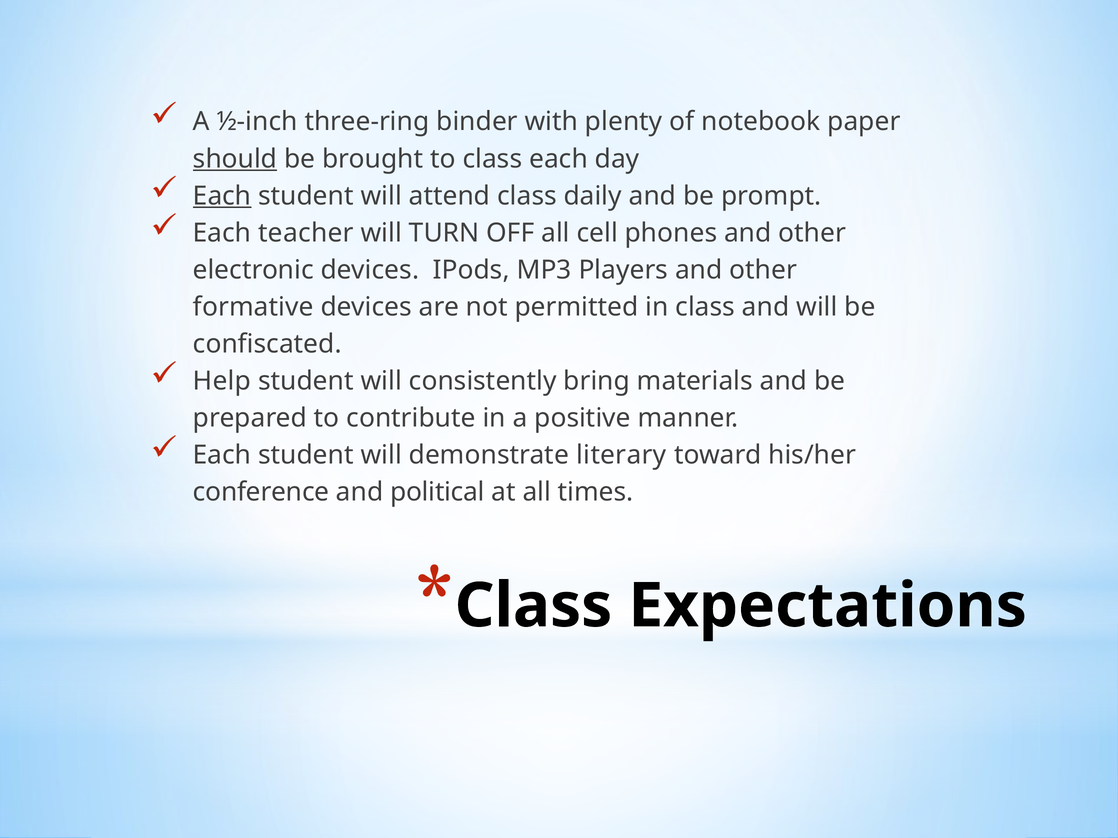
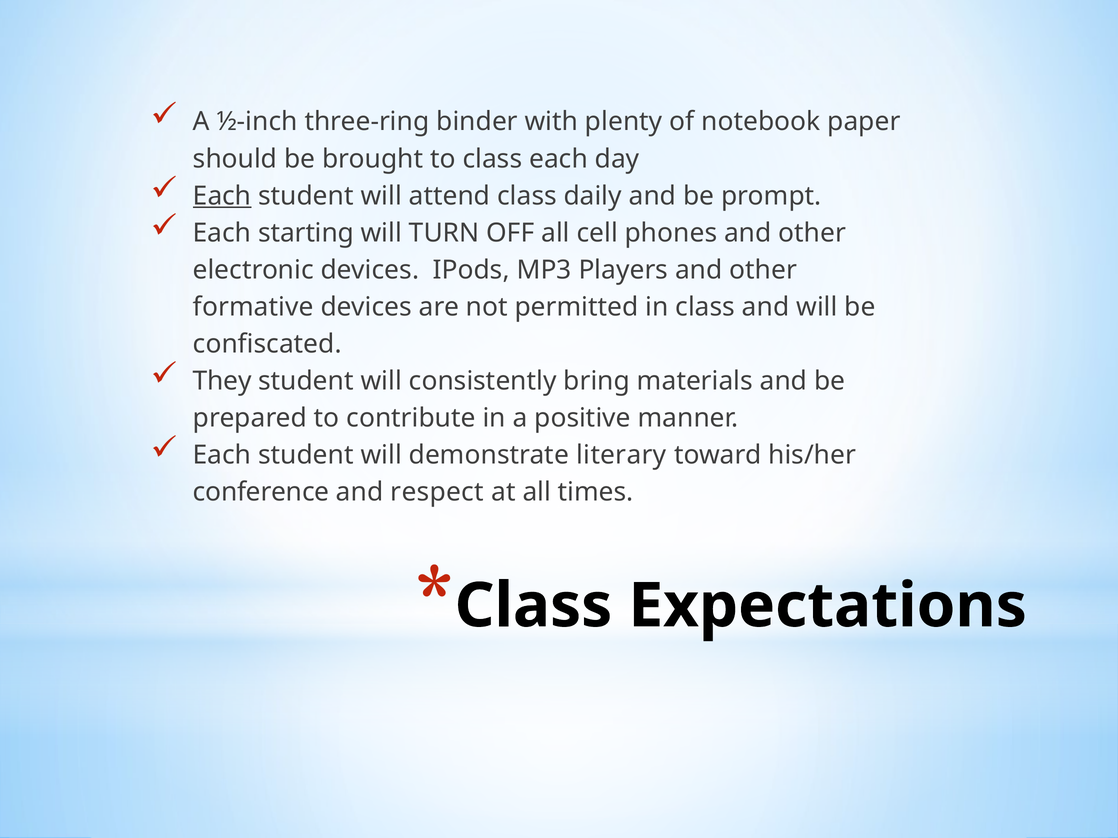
should underline: present -> none
teacher: teacher -> starting
Help: Help -> They
political: political -> respect
